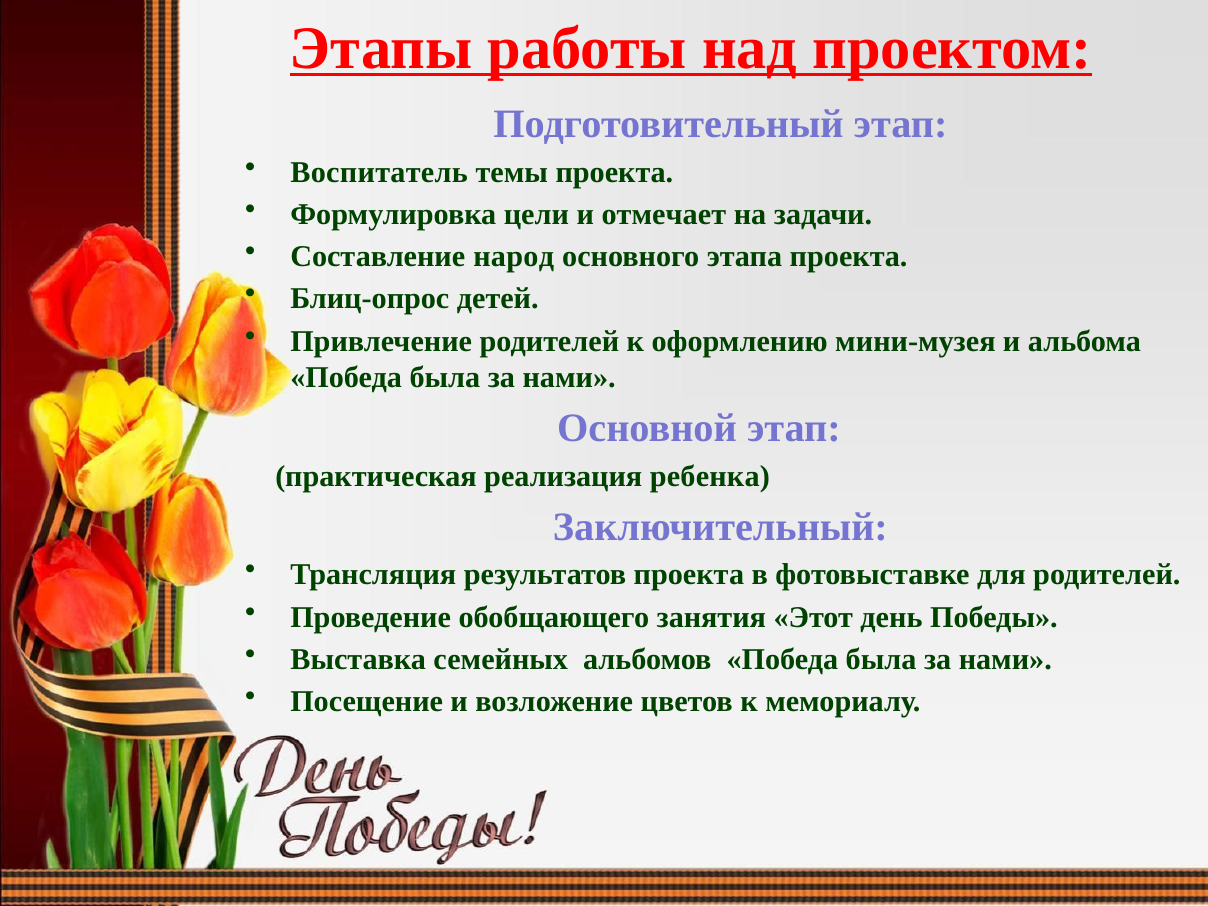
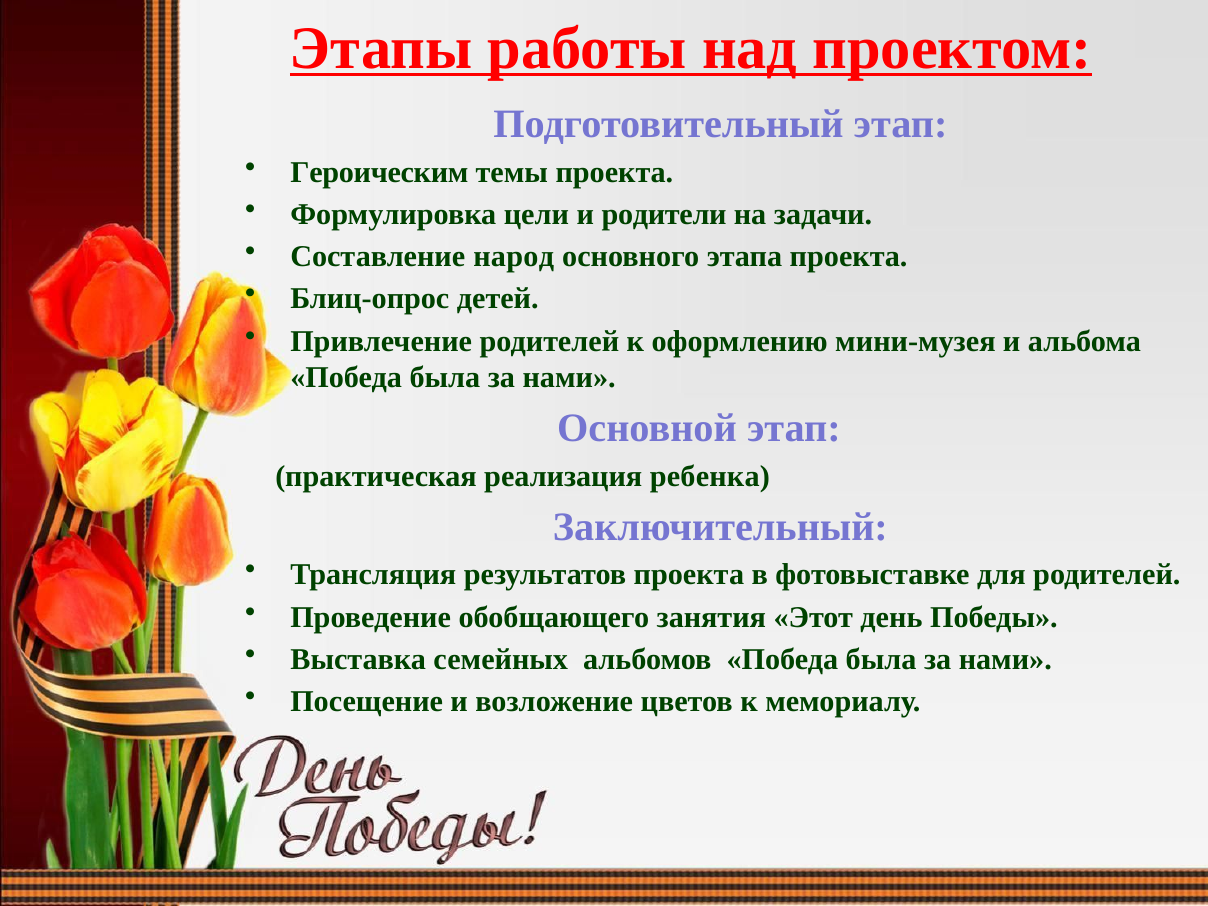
Воспитатель: Воспитатель -> Героическим
отмечает: отмечает -> родители
